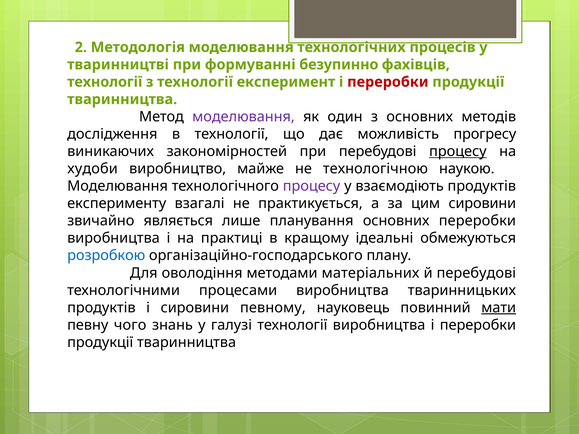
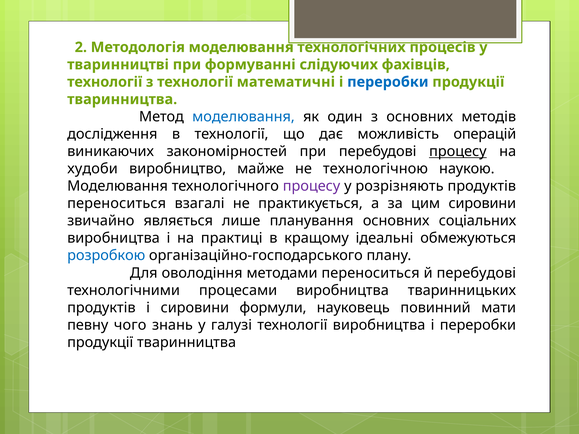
безупинно: безупинно -> слідуючих
експеримент: експеримент -> математичні
переробки at (388, 82) colour: red -> blue
моделювання at (243, 117) colour: purple -> blue
прогресу: прогресу -> операцій
взаємодіють: взаємодіють -> розрізняють
експерименту at (117, 204): експерименту -> переноситься
основних переробки: переробки -> соціальних
методами матеріальних: матеріальних -> переноситься
певному: певному -> формули
мати underline: present -> none
